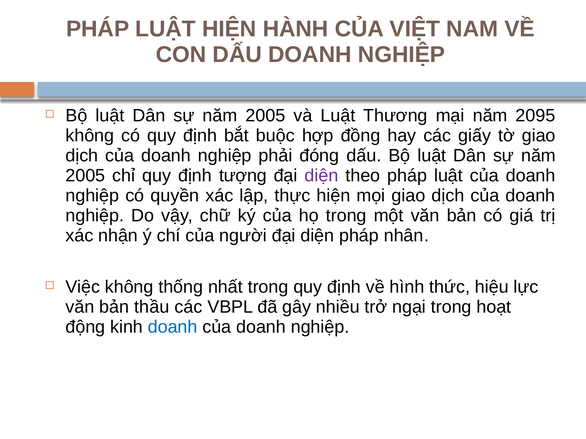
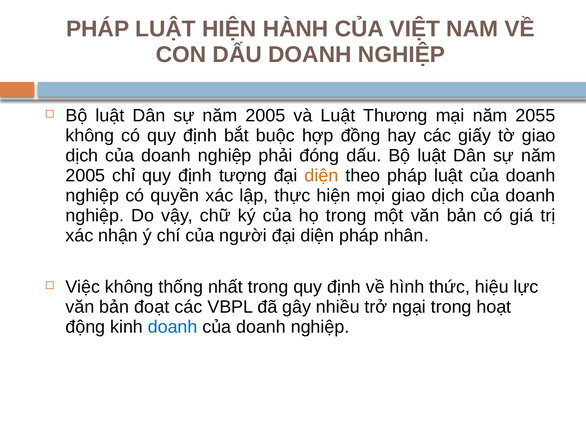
2095: 2095 -> 2055
diện at (322, 176) colour: purple -> orange
thầu: thầu -> đoạt
